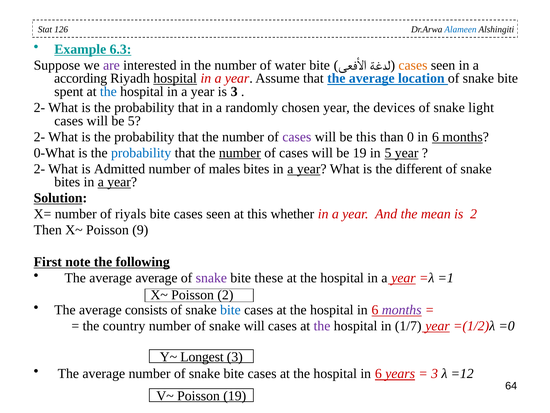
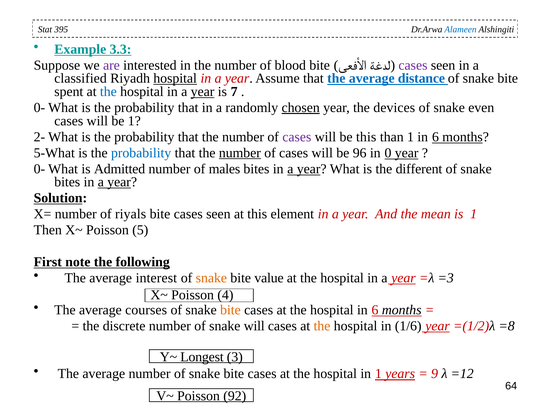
126: 126 -> 395
6.3: 6.3 -> 3.3
water: water -> blood
cases at (413, 65) colour: orange -> purple
according: according -> classified
location: location -> distance
year at (203, 92) underline: none -> present
is 3: 3 -> 7
2- at (39, 108): 2- -> 0-
chosen underline: none -> present
light: light -> even
be 5: 5 -> 1
than 0: 0 -> 1
0-What: 0-What -> 5-What
be 19: 19 -> 96
in 5: 5 -> 0
2- at (39, 169): 2- -> 0-
whether: whether -> element
is 2: 2 -> 1
9: 9 -> 5
average average: average -> interest
snake at (211, 278) colour: purple -> orange
these: these -> value
=1: =1 -> =3
Poisson 2: 2 -> 4
consists: consists -> courses
bite at (230, 309) colour: blue -> orange
months at (402, 309) colour: purple -> black
country: country -> discrete
the at (322, 325) colour: purple -> orange
1/7: 1/7 -> 1/6
=0: =0 -> =8
6 at (378, 373): 6 -> 1
3 at (435, 373): 3 -> 9
Poisson 19: 19 -> 92
